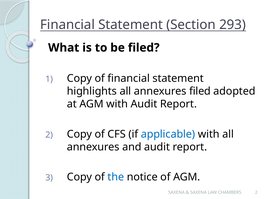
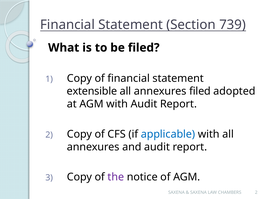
293: 293 -> 739
highlights: highlights -> extensible
the colour: blue -> purple
